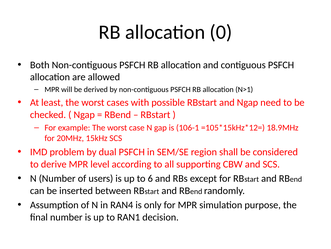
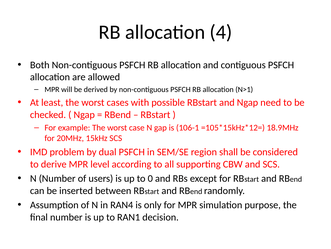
0: 0 -> 4
6: 6 -> 0
